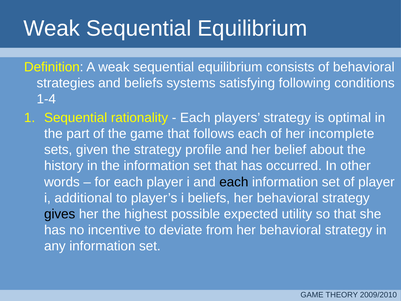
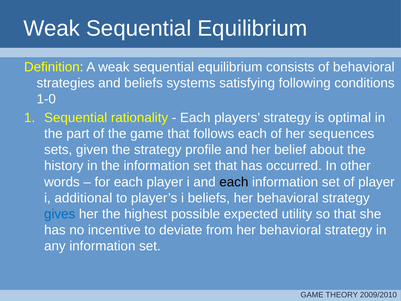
1-4: 1-4 -> 1-0
incomplete: incomplete -> sequences
gives colour: black -> blue
